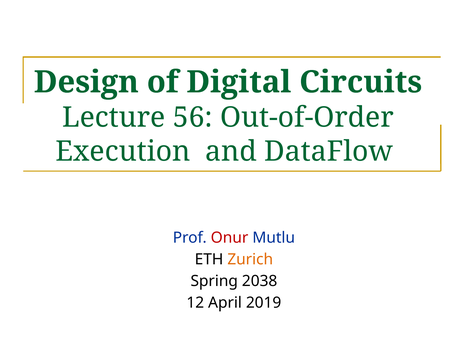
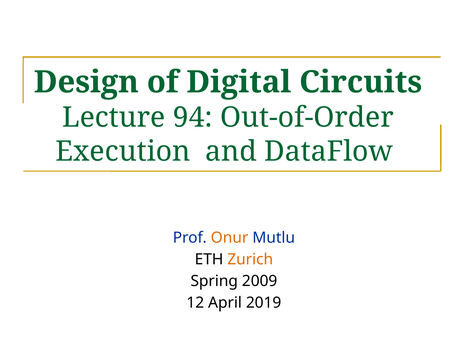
56: 56 -> 94
Onur colour: red -> orange
2038: 2038 -> 2009
